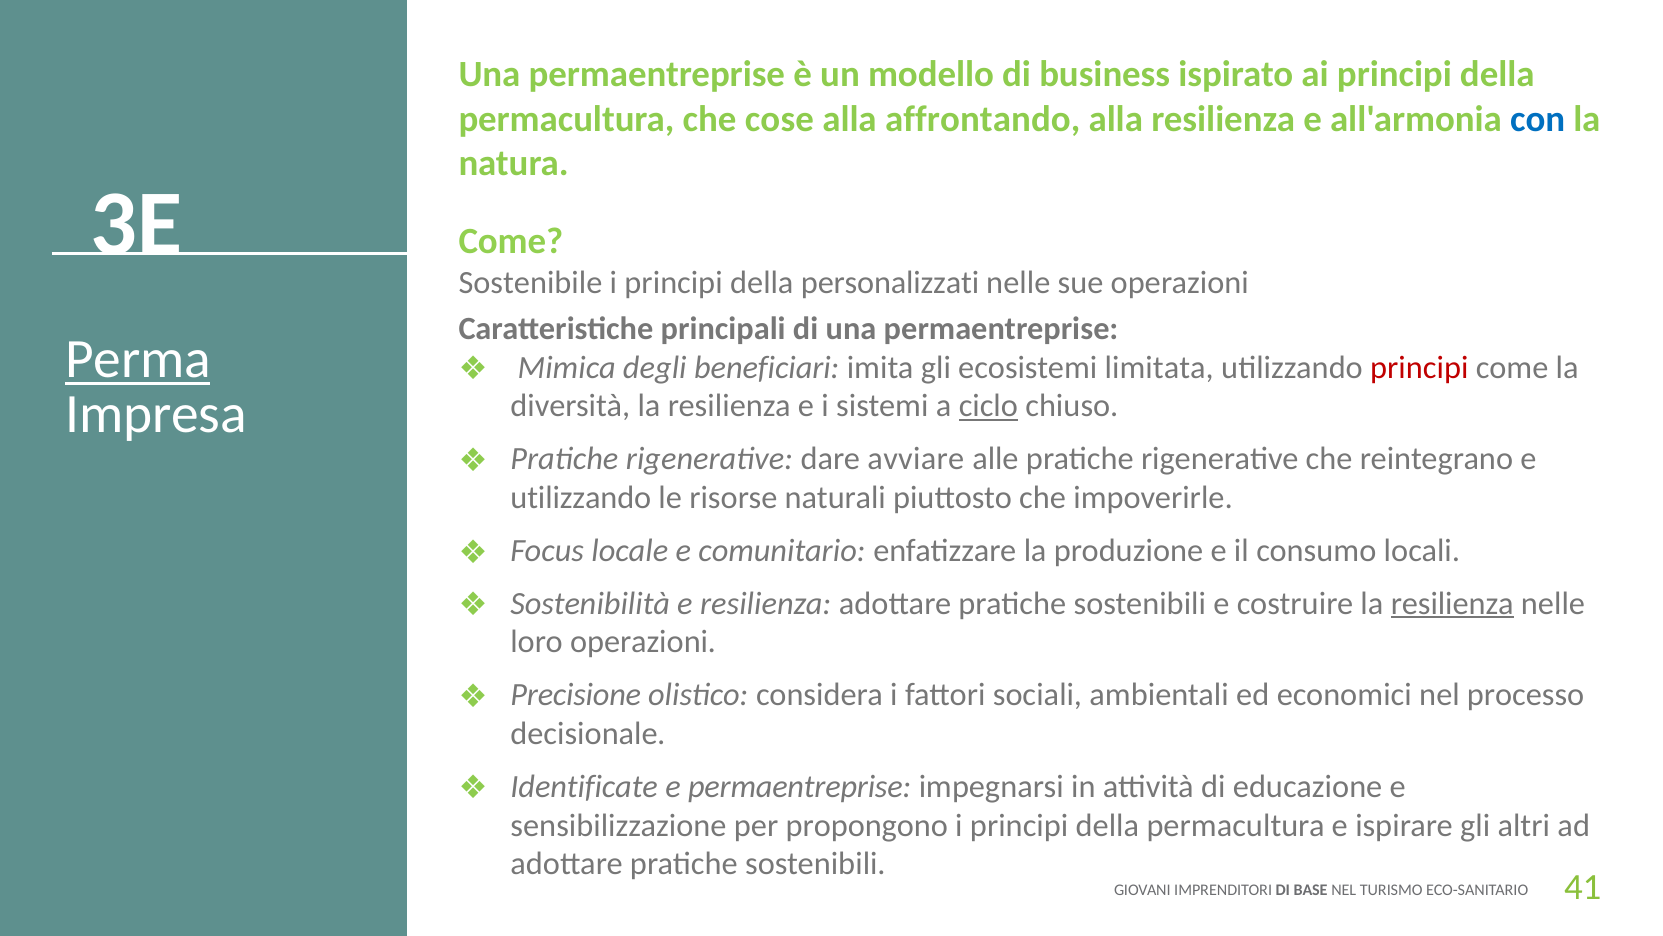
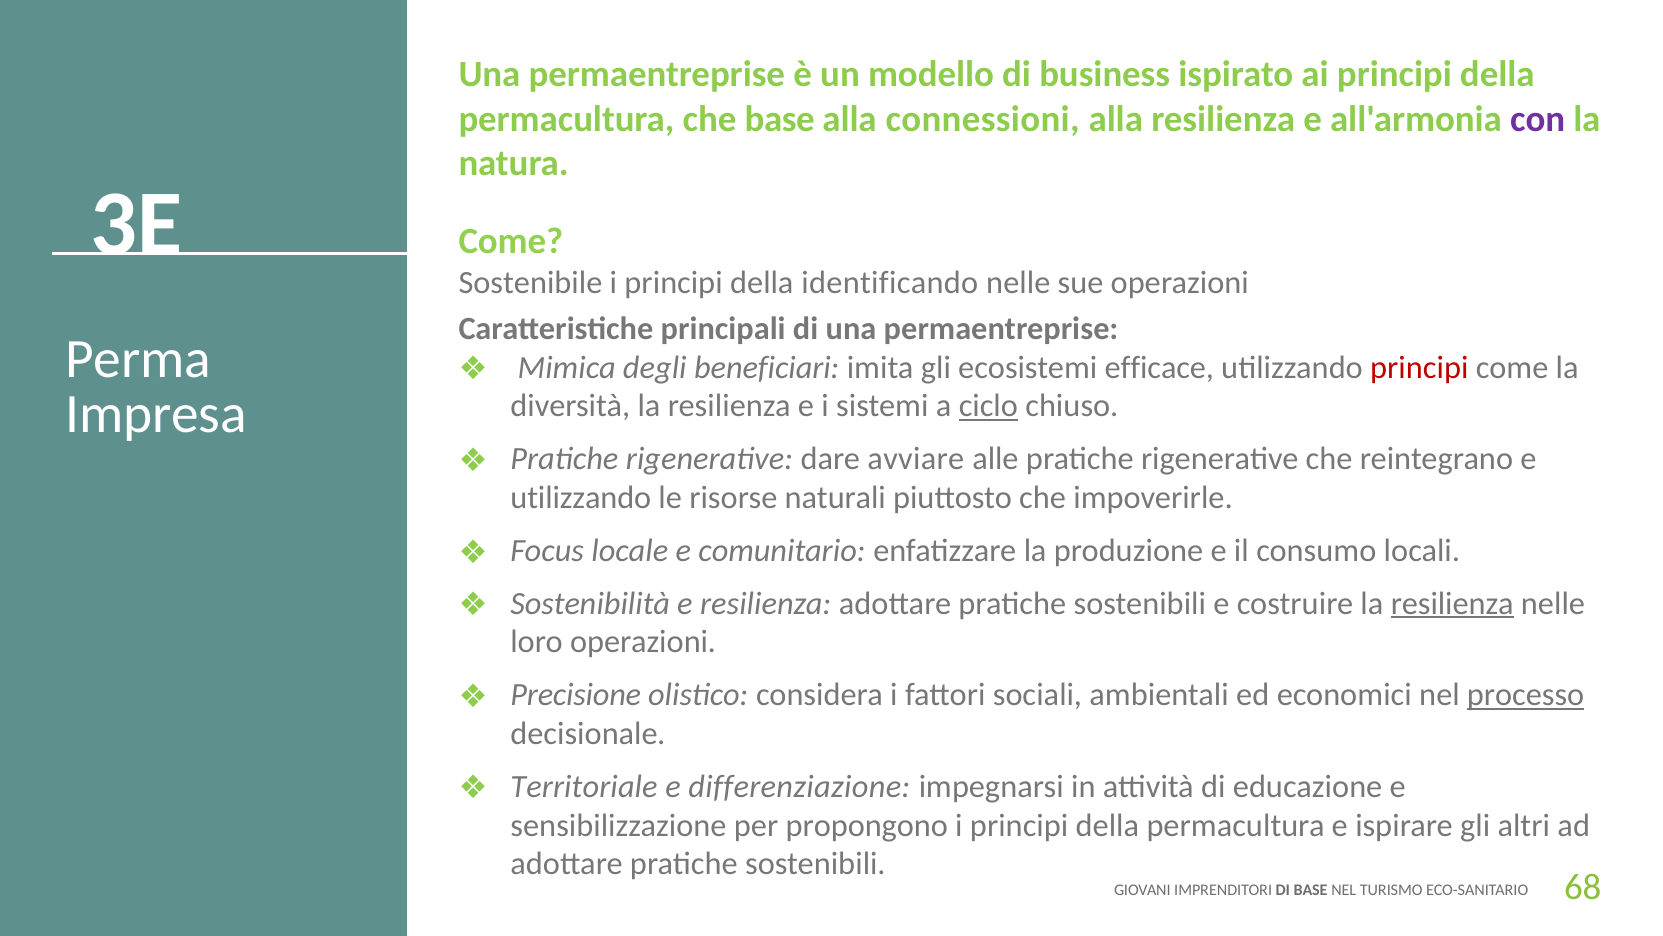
che cose: cose -> base
affrontando: affrontando -> connessioni
con colour: blue -> purple
personalizzati: personalizzati -> identificando
Perma underline: present -> none
limitata: limitata -> efficace
processo underline: none -> present
Identificate: Identificate -> Territoriale
e permaentreprise: permaentreprise -> differenziazione
41: 41 -> 68
